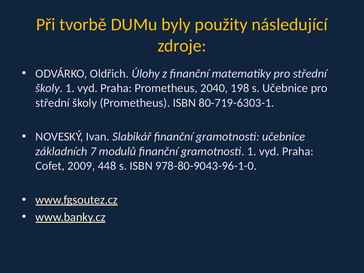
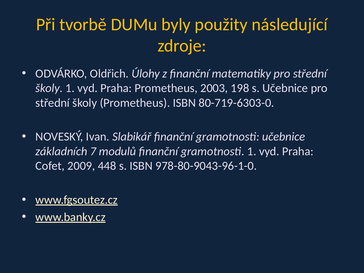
2040: 2040 -> 2003
80-719-6303-1: 80-719-6303-1 -> 80-719-6303-0
